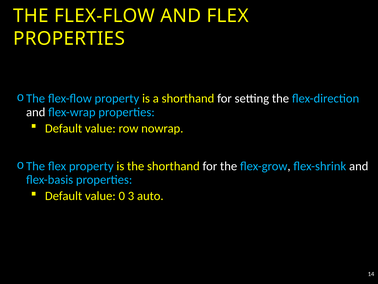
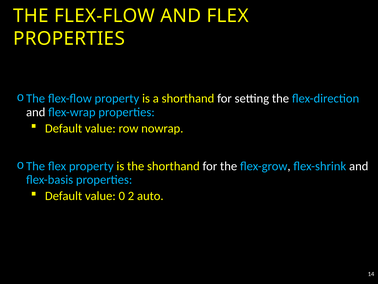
3: 3 -> 2
